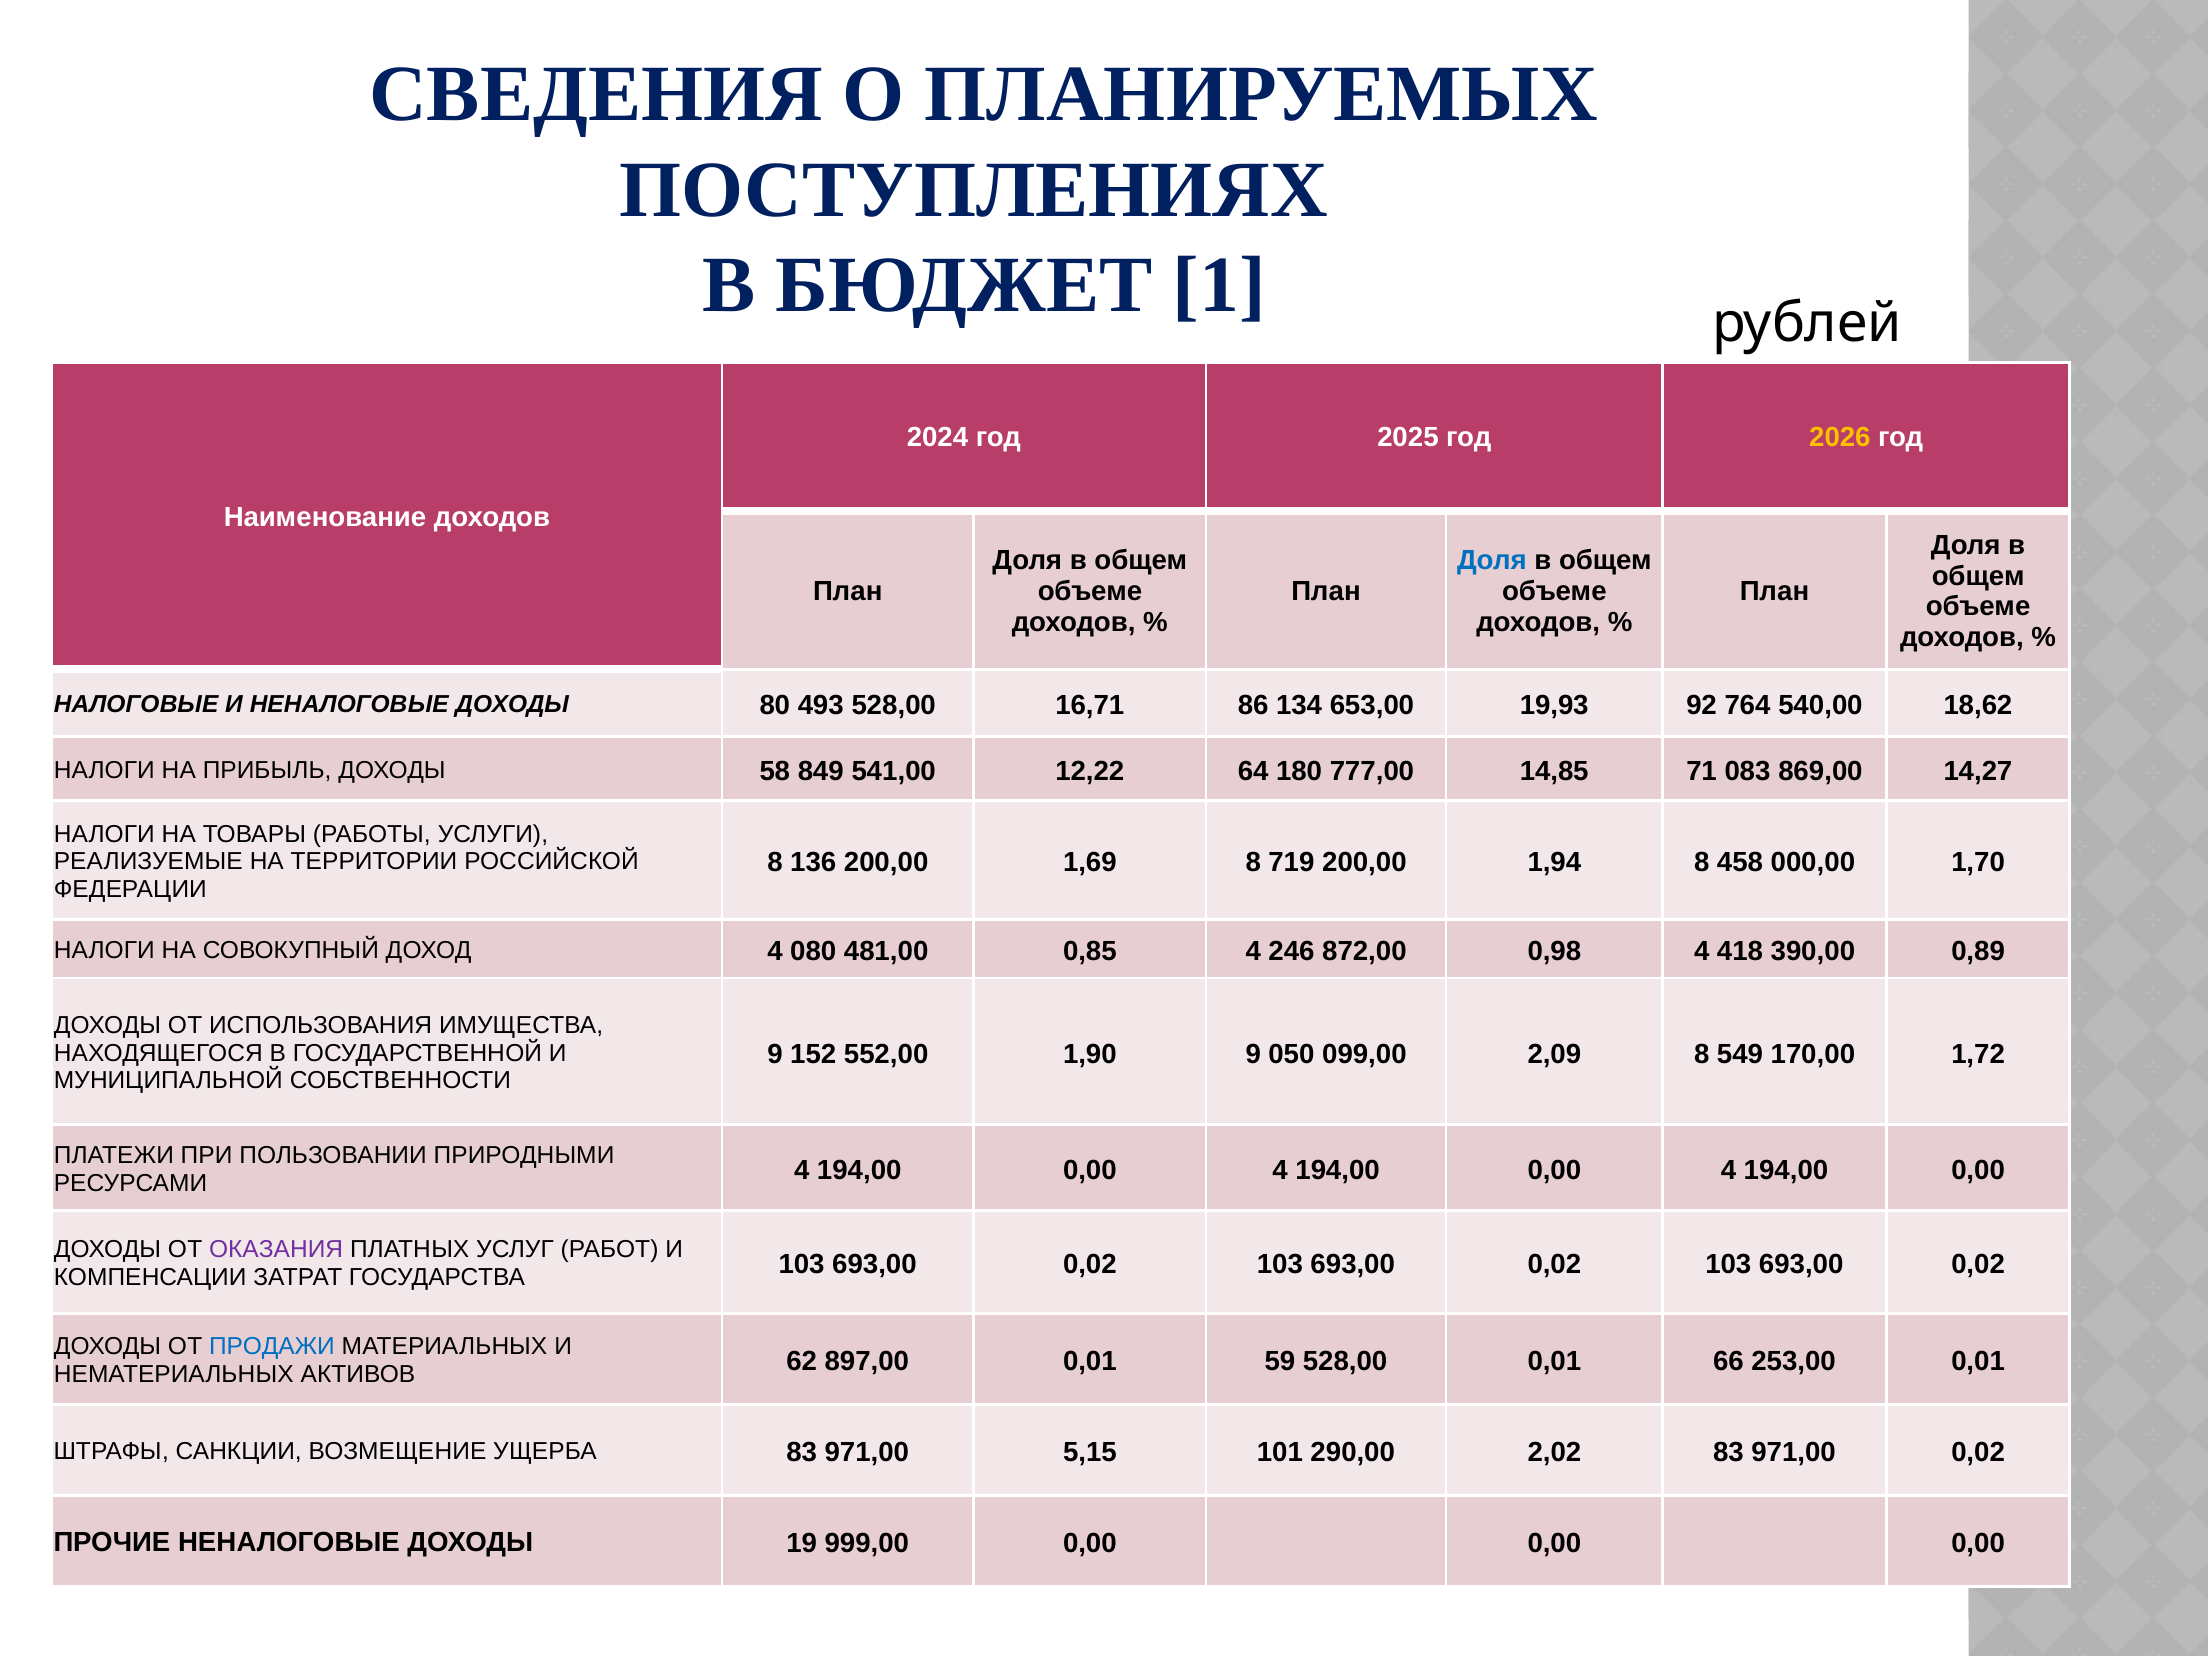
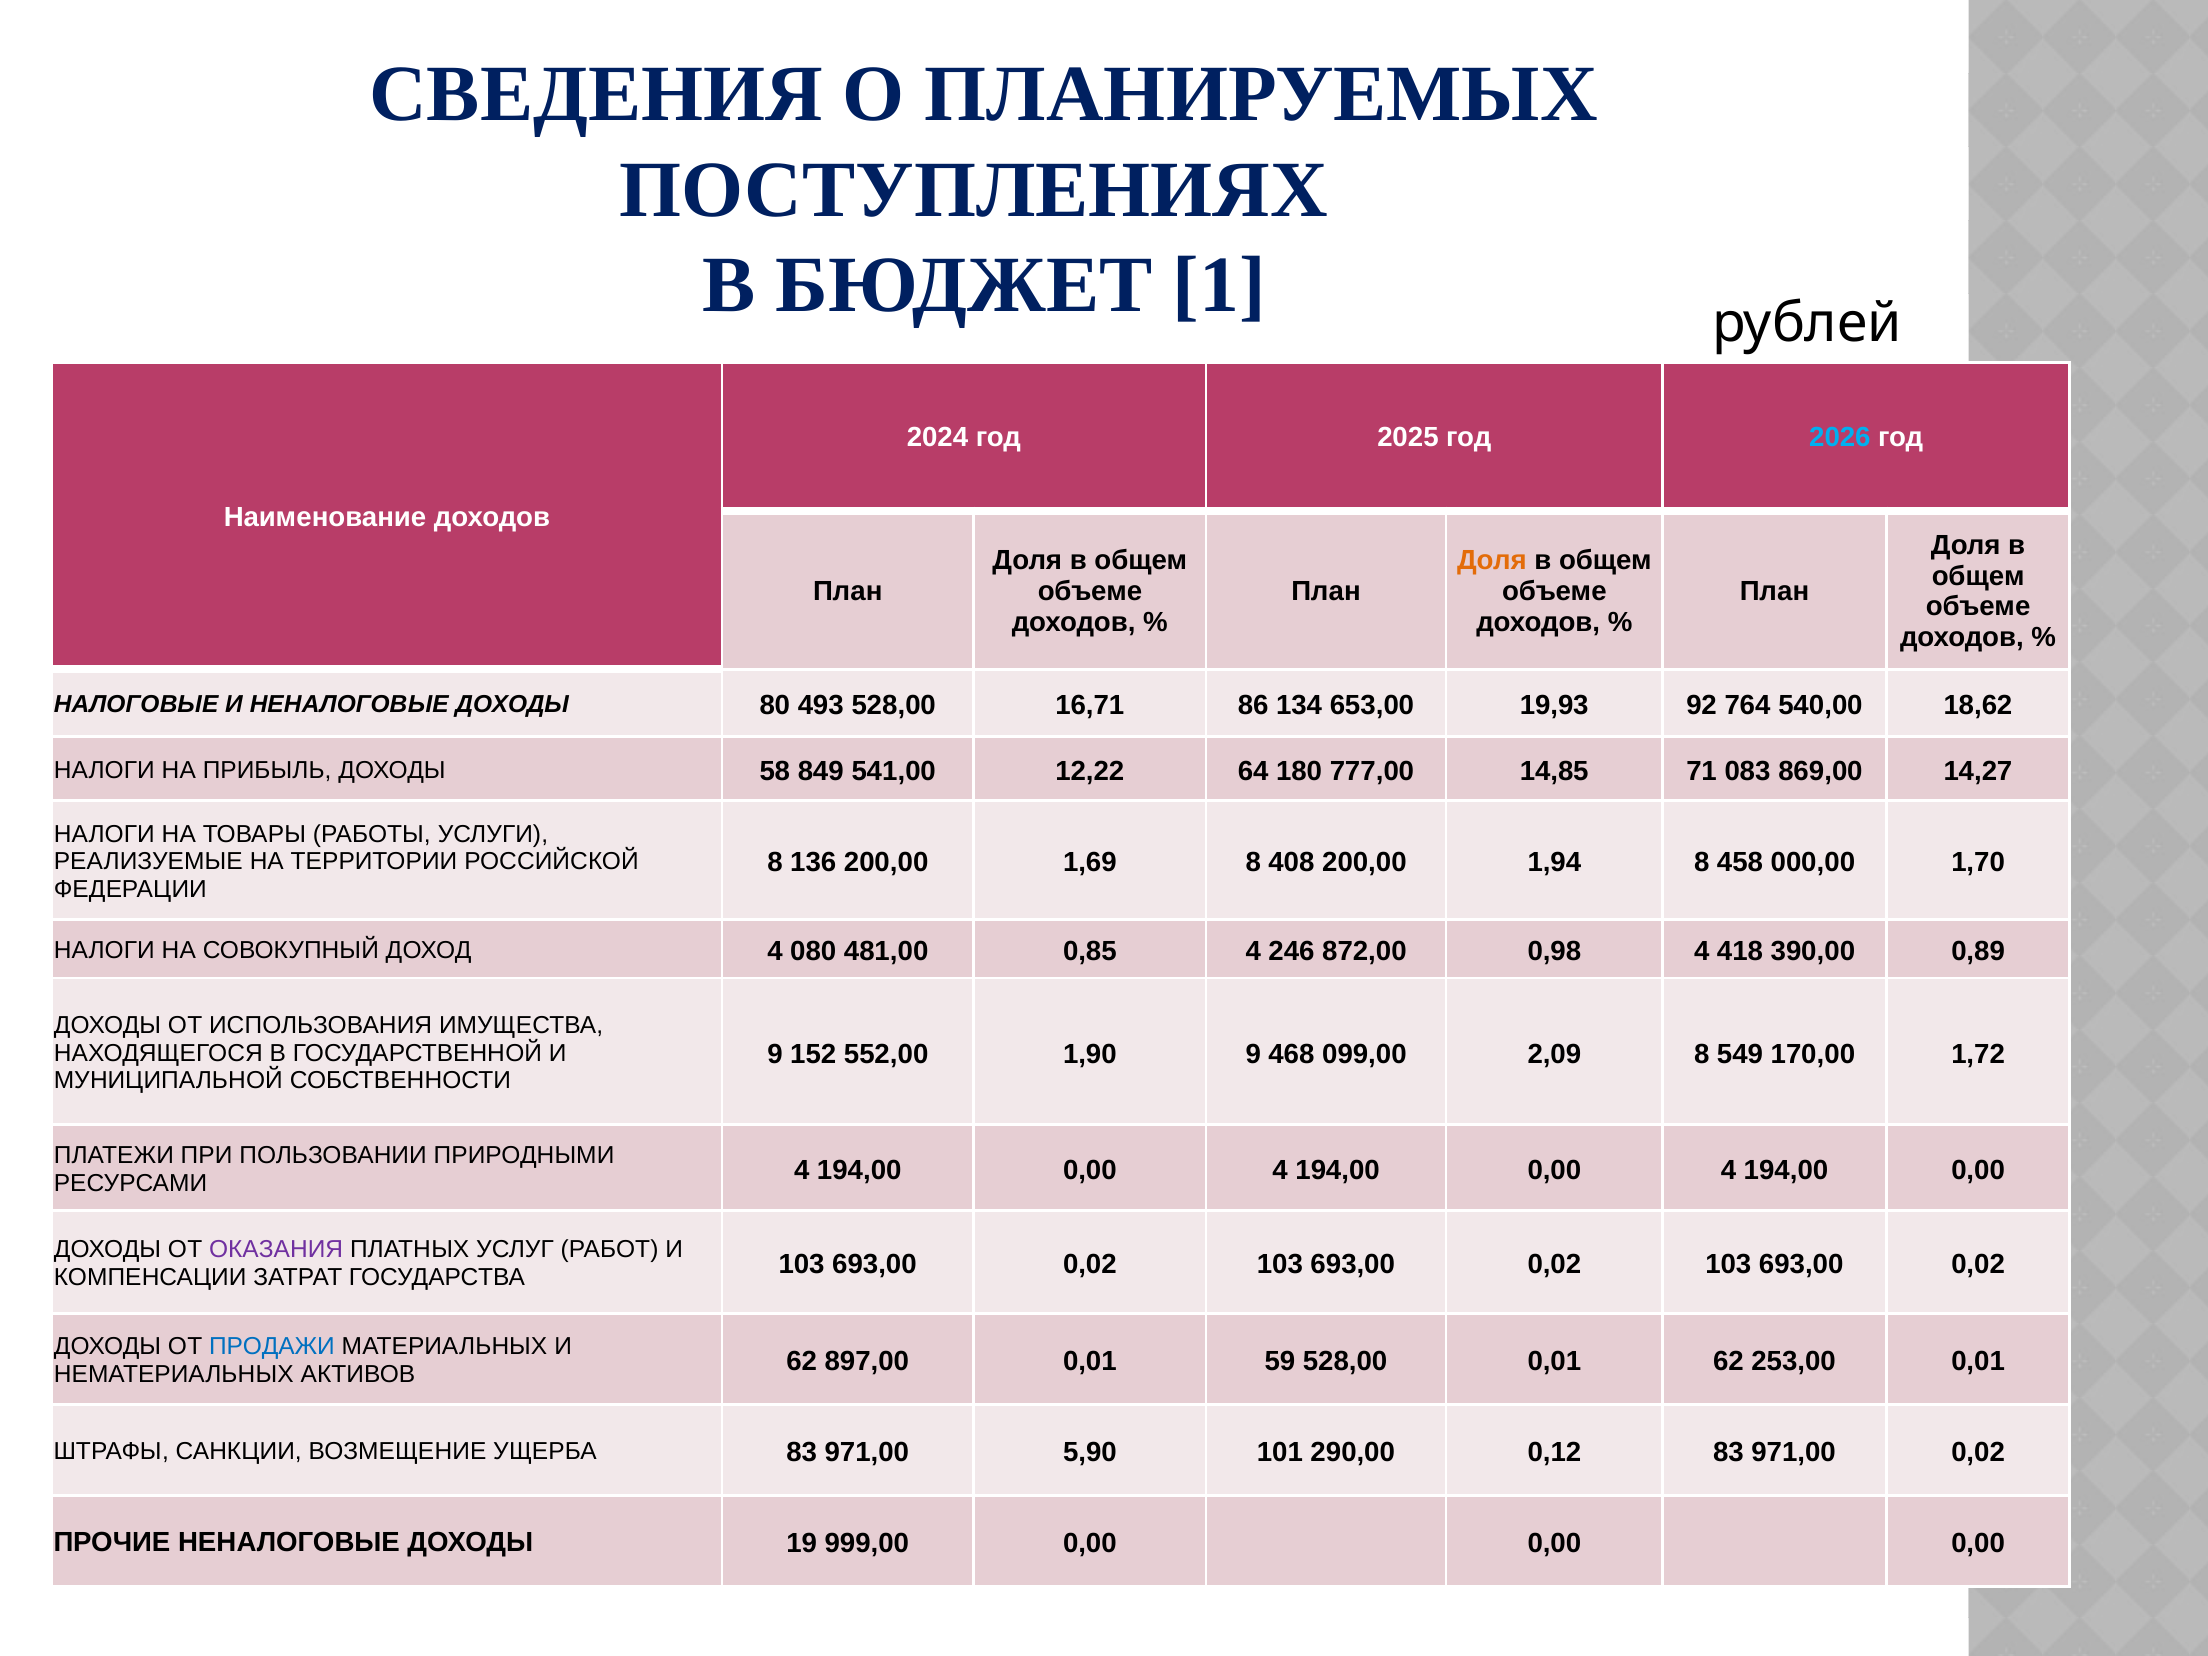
2026 colour: yellow -> light blue
Доля at (1492, 560) colour: blue -> orange
719: 719 -> 408
050: 050 -> 468
0,01 66: 66 -> 62
5,15: 5,15 -> 5,90
2,02: 2,02 -> 0,12
